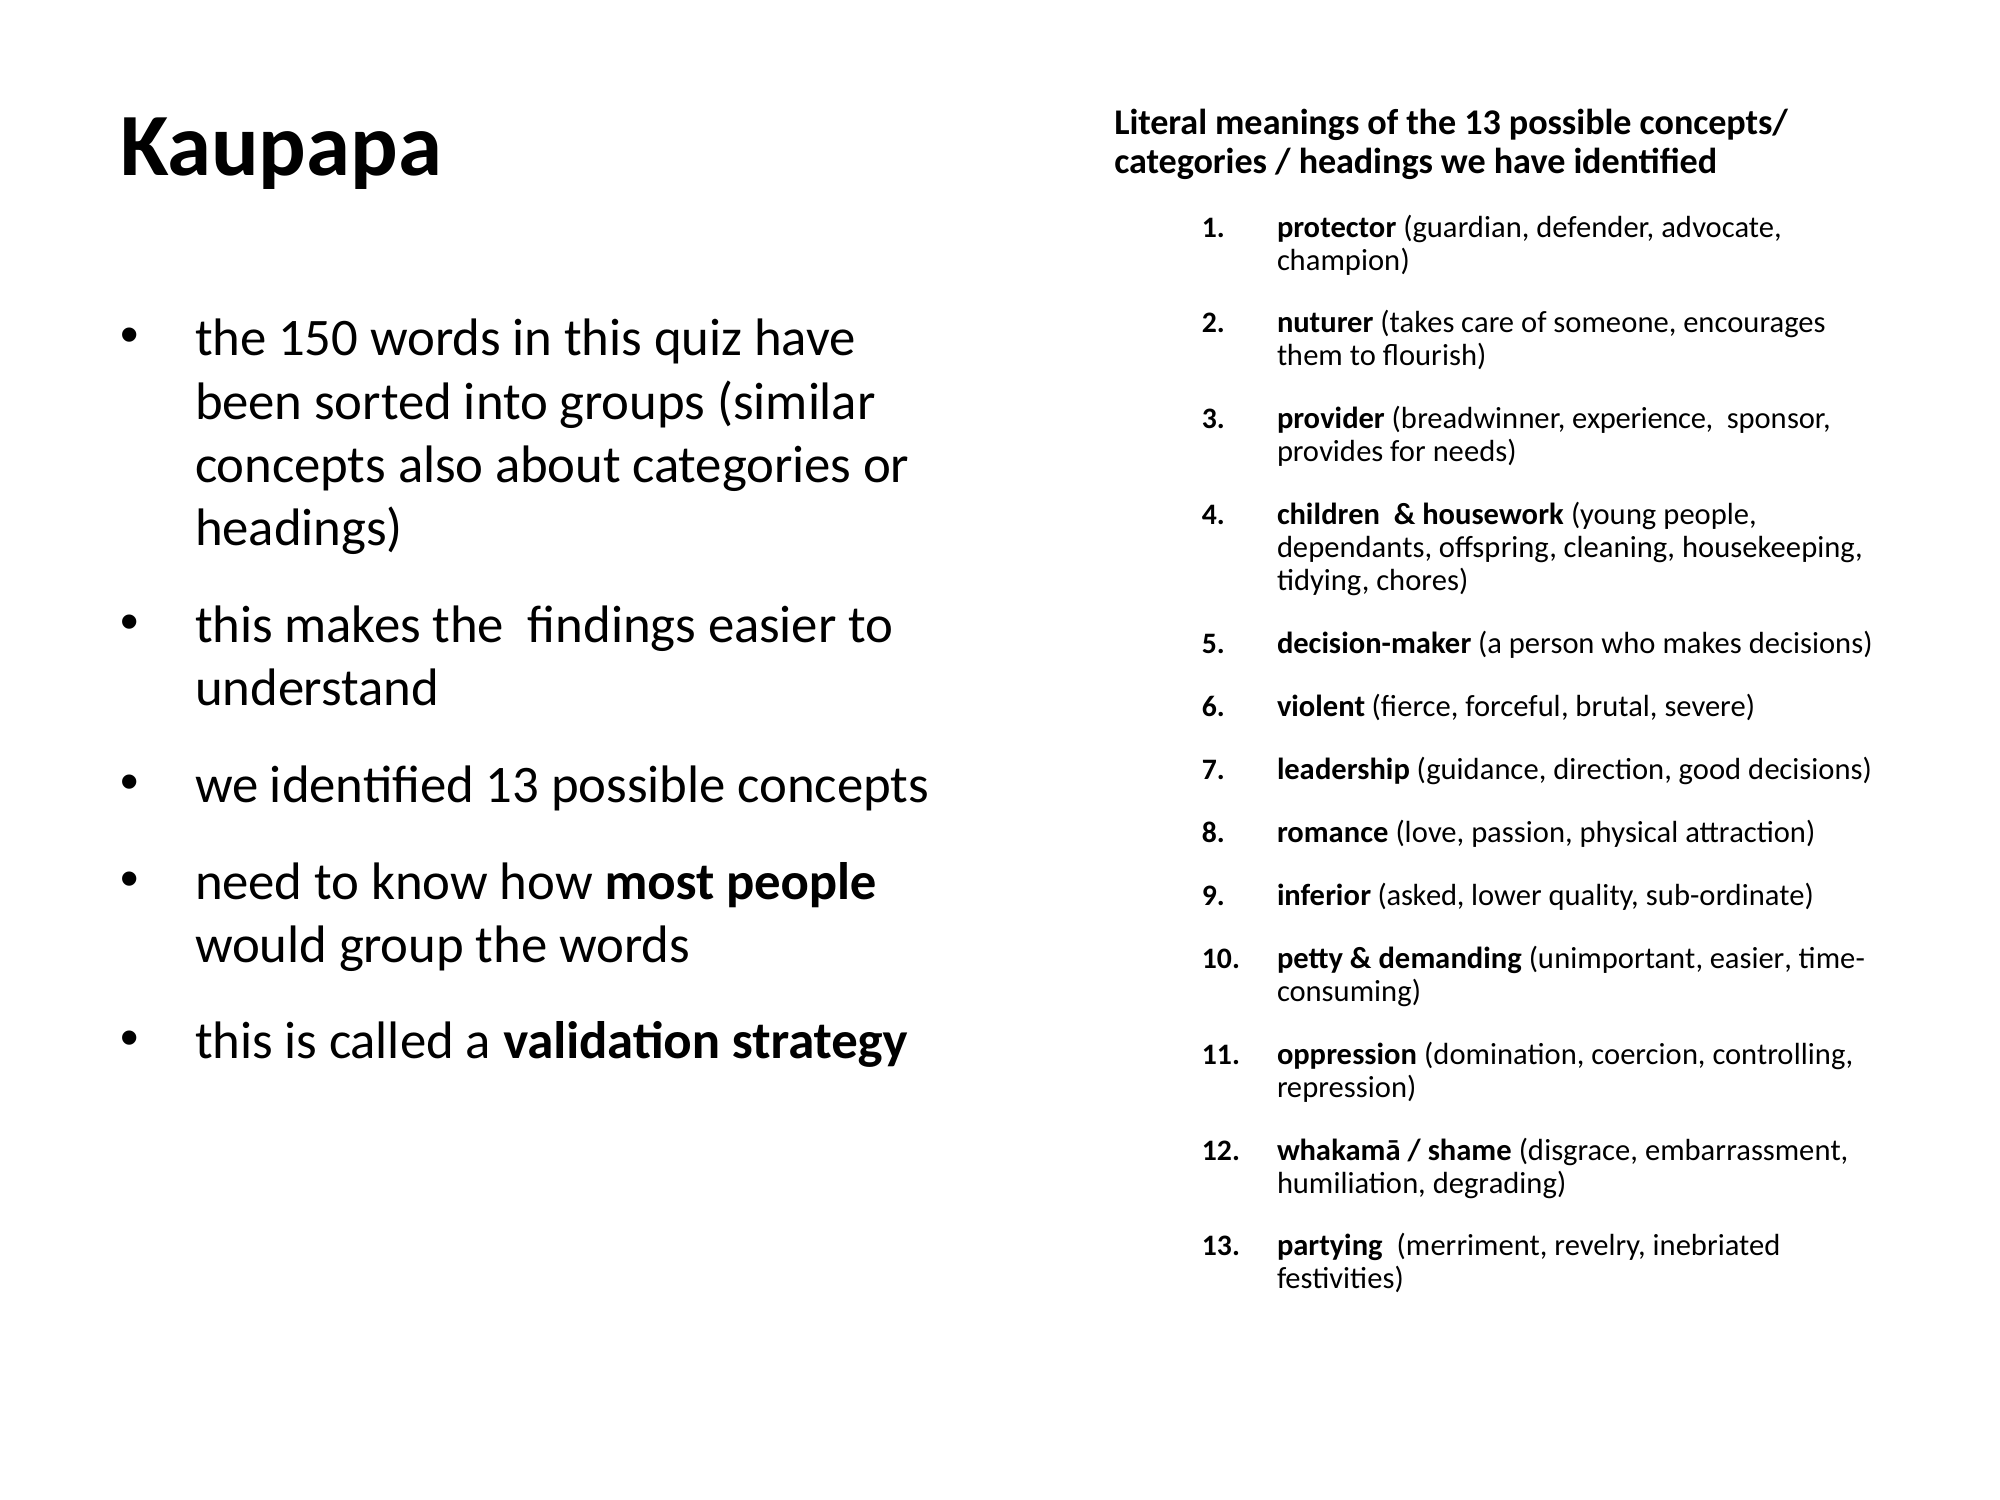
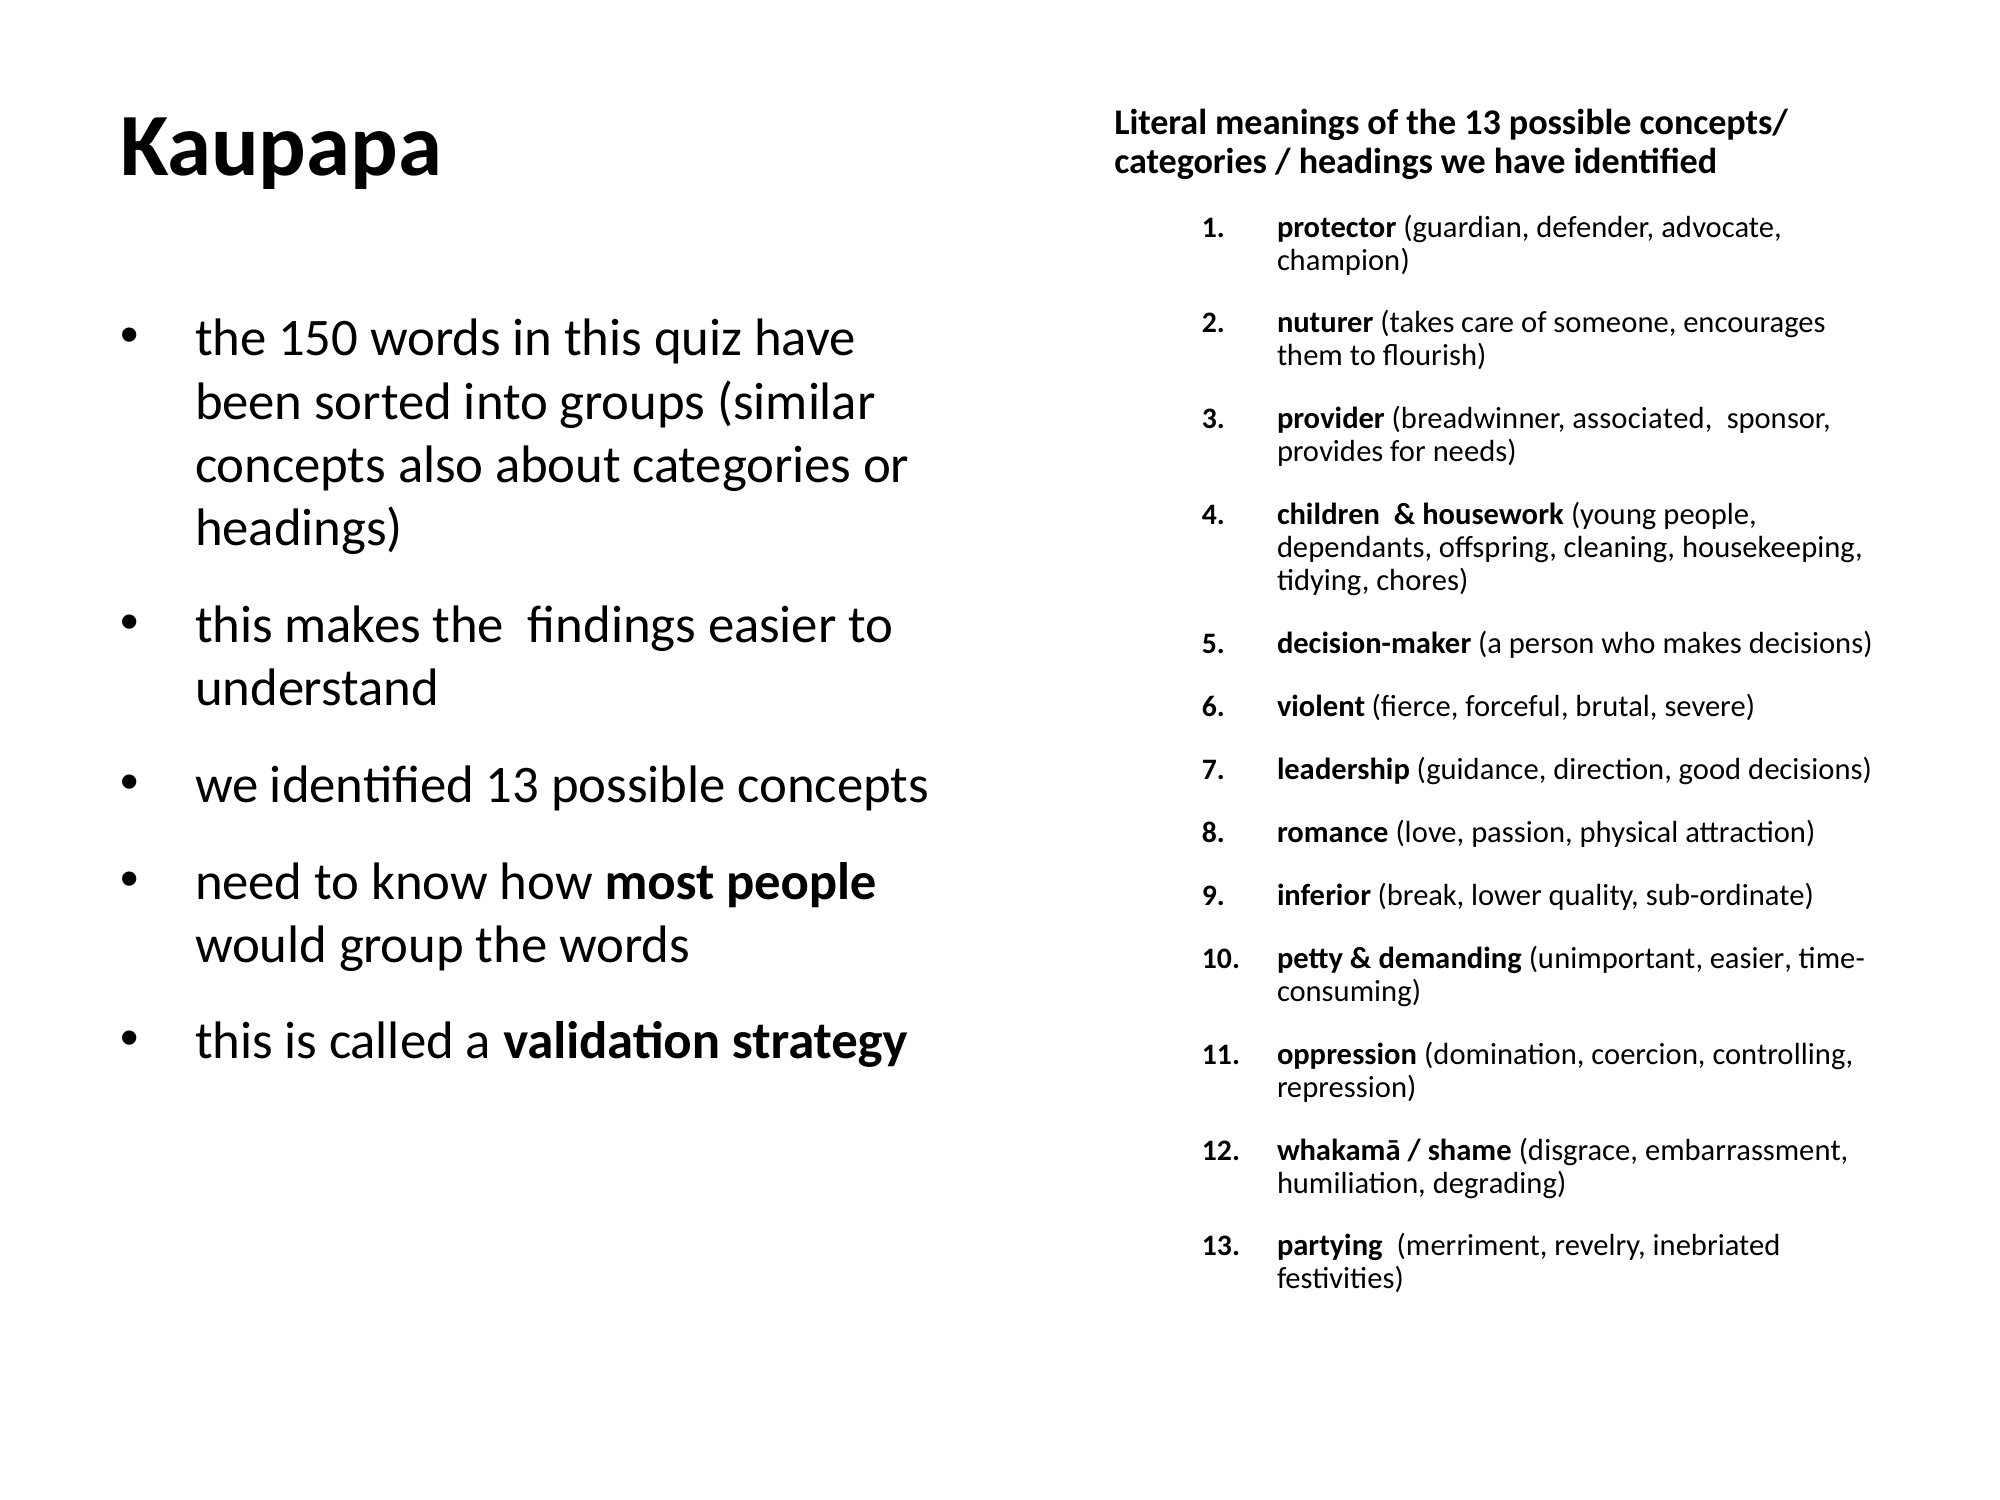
experience: experience -> associated
asked: asked -> break
